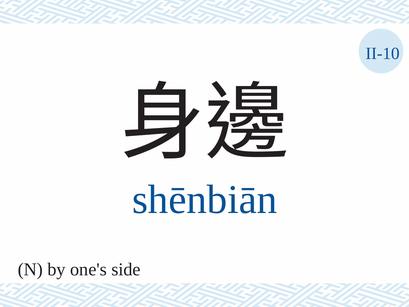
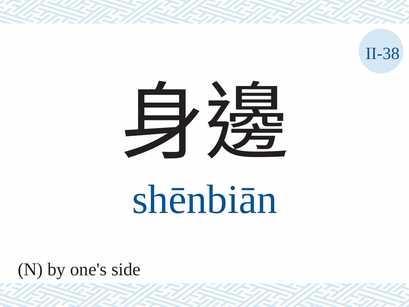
II-10: II-10 -> II-38
